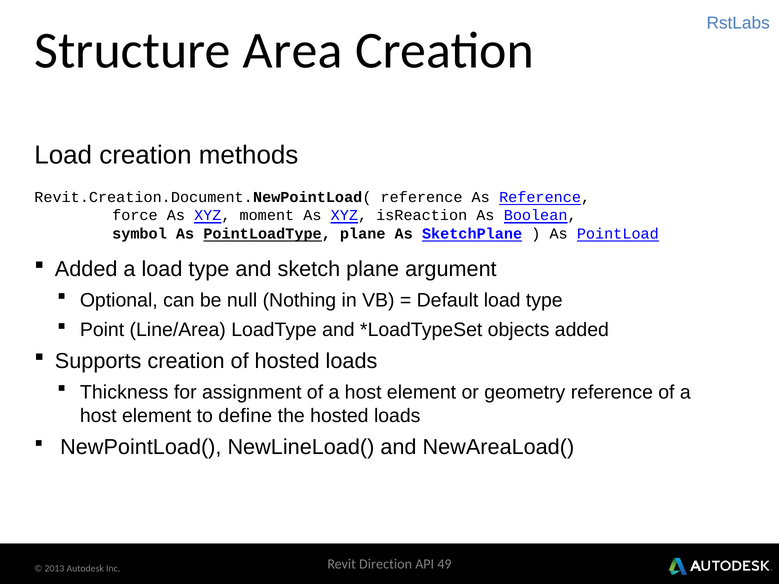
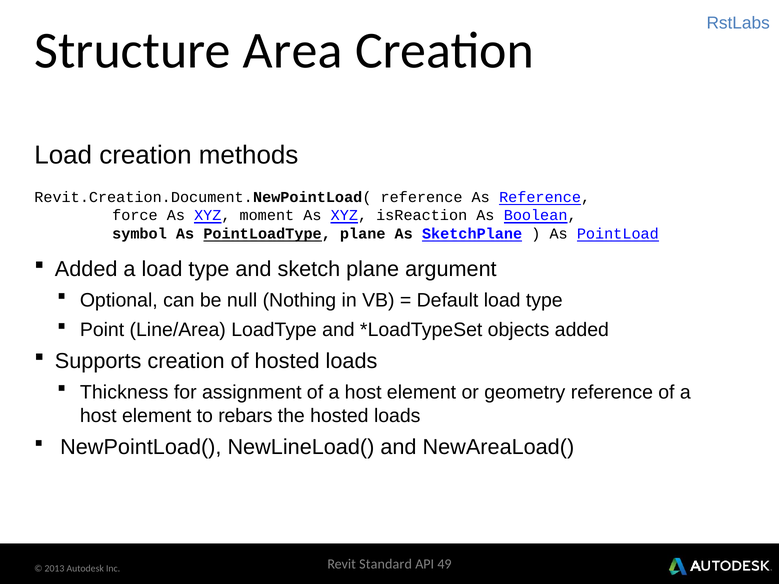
define: define -> rebars
Direction: Direction -> Standard
